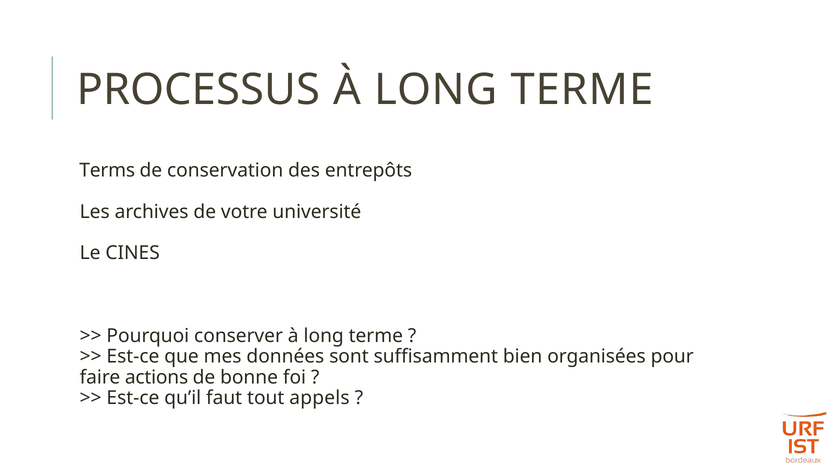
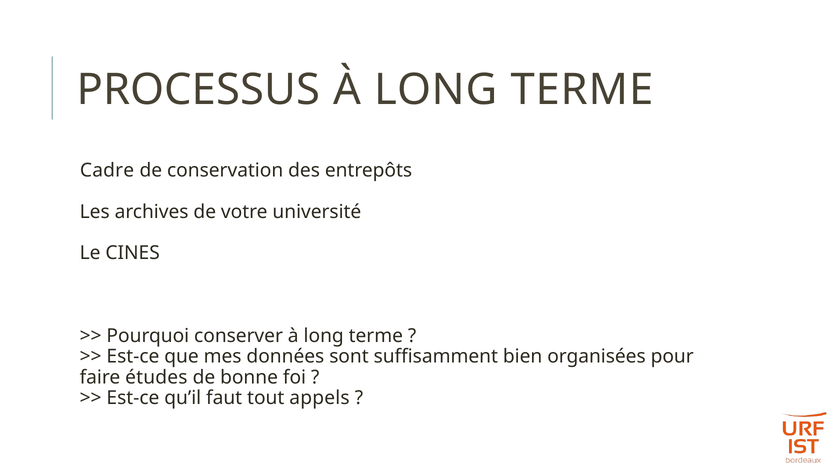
Terms: Terms -> Cadre
actions: actions -> études
